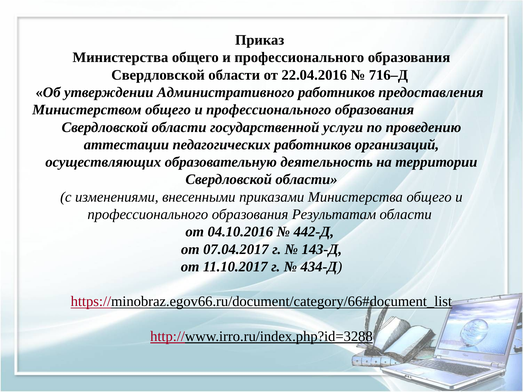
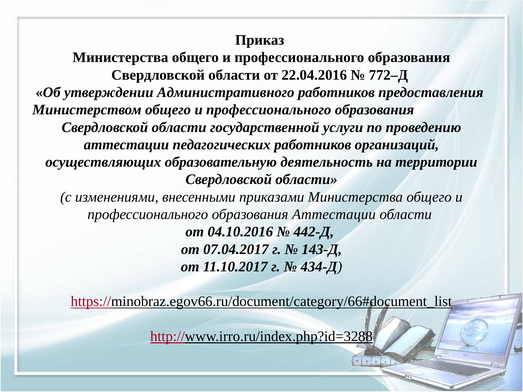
716–Д: 716–Д -> 772–Д
образования Результатам: Результатам -> Аттестации
